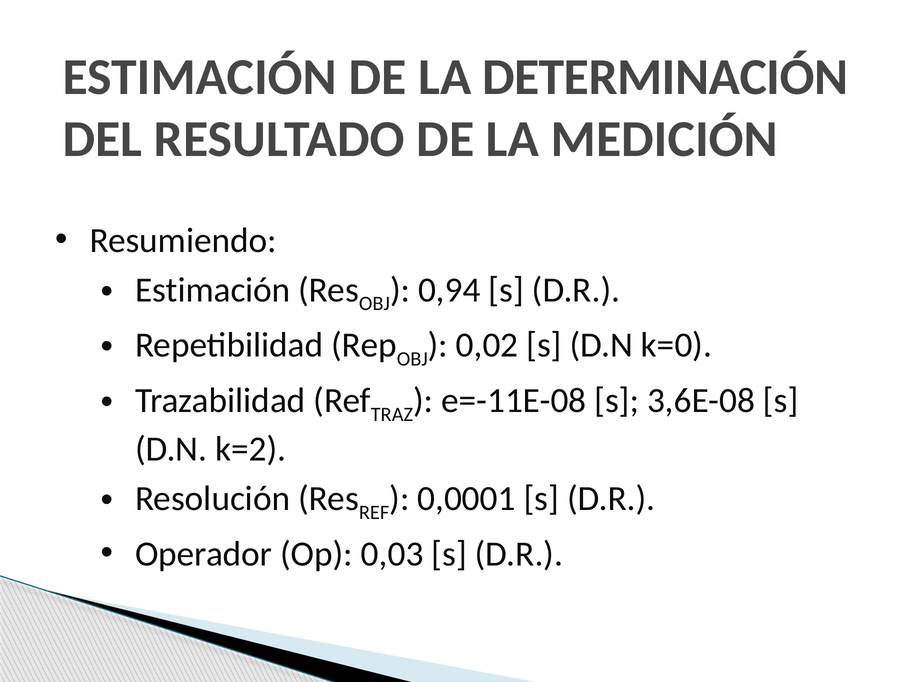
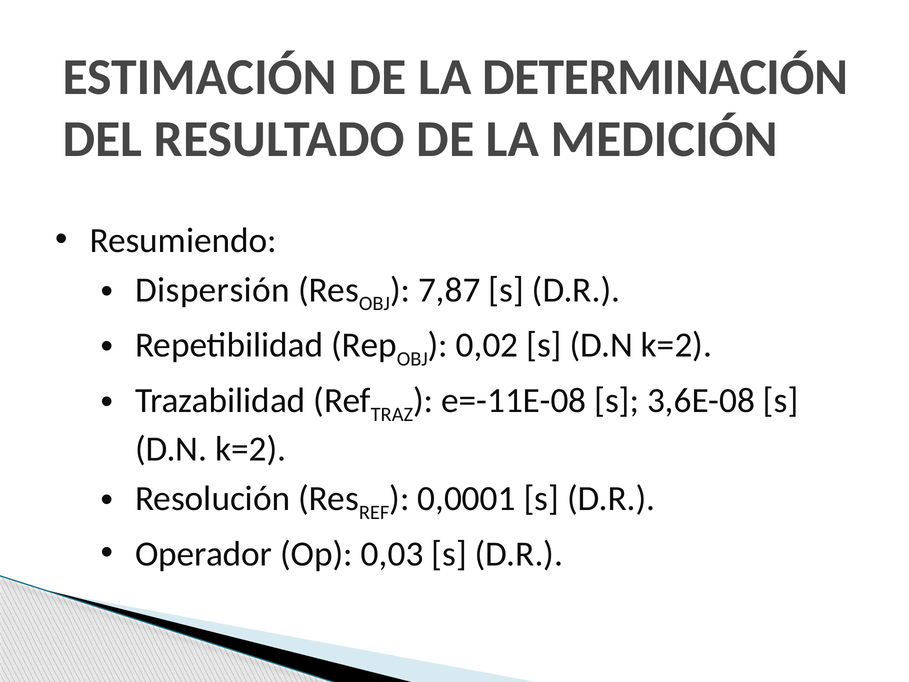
Estimación at (213, 290): Estimación -> Dispersión
0,94: 0,94 -> 7,87
0,02 s D.N k=0: k=0 -> k=2
